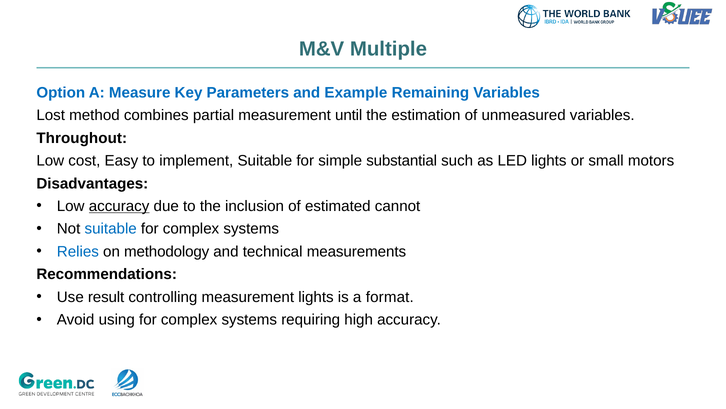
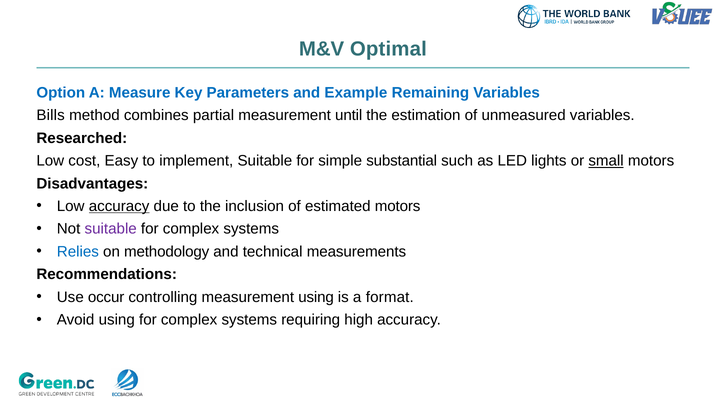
Multiple: Multiple -> Optimal
Lost: Lost -> Bills
Throughout: Throughout -> Researched
small underline: none -> present
estimated cannot: cannot -> motors
suitable at (111, 229) colour: blue -> purple
result: result -> occur
measurement lights: lights -> using
